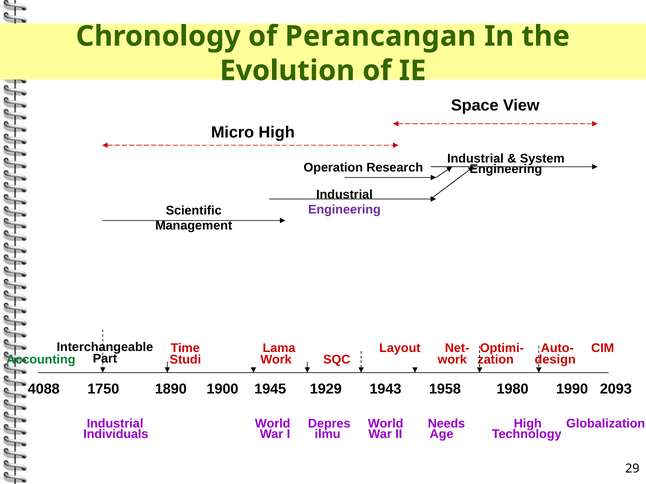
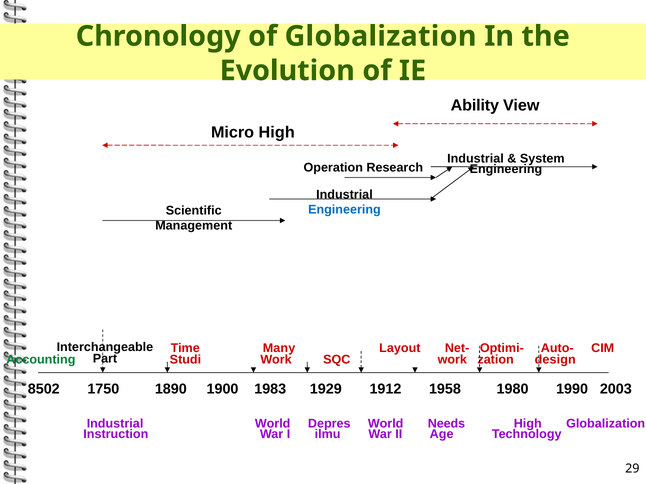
of Perancangan: Perancangan -> Globalization
Space: Space -> Ability
Engineering at (344, 210) colour: purple -> blue
Lama: Lama -> Many
4088: 4088 -> 8502
1945: 1945 -> 1983
1943: 1943 -> 1912
2093: 2093 -> 2003
Individuals: Individuals -> Instruction
